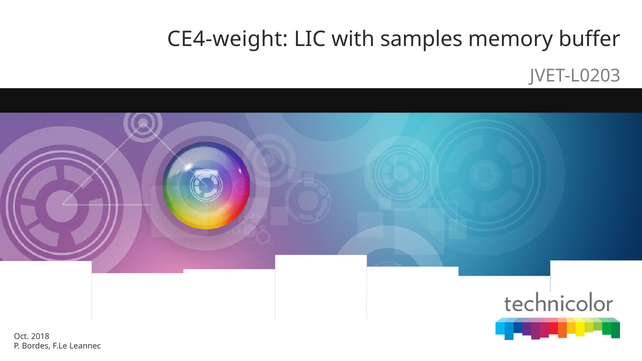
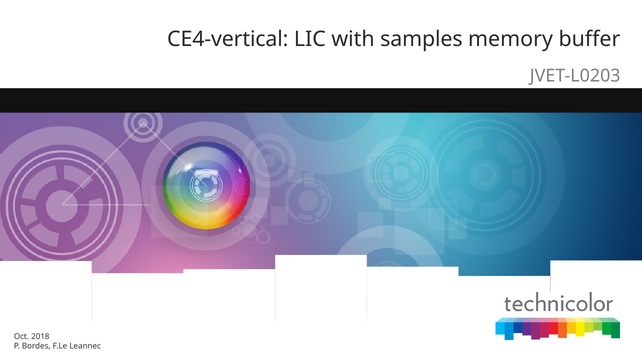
CE4-weight: CE4-weight -> CE4-vertical
